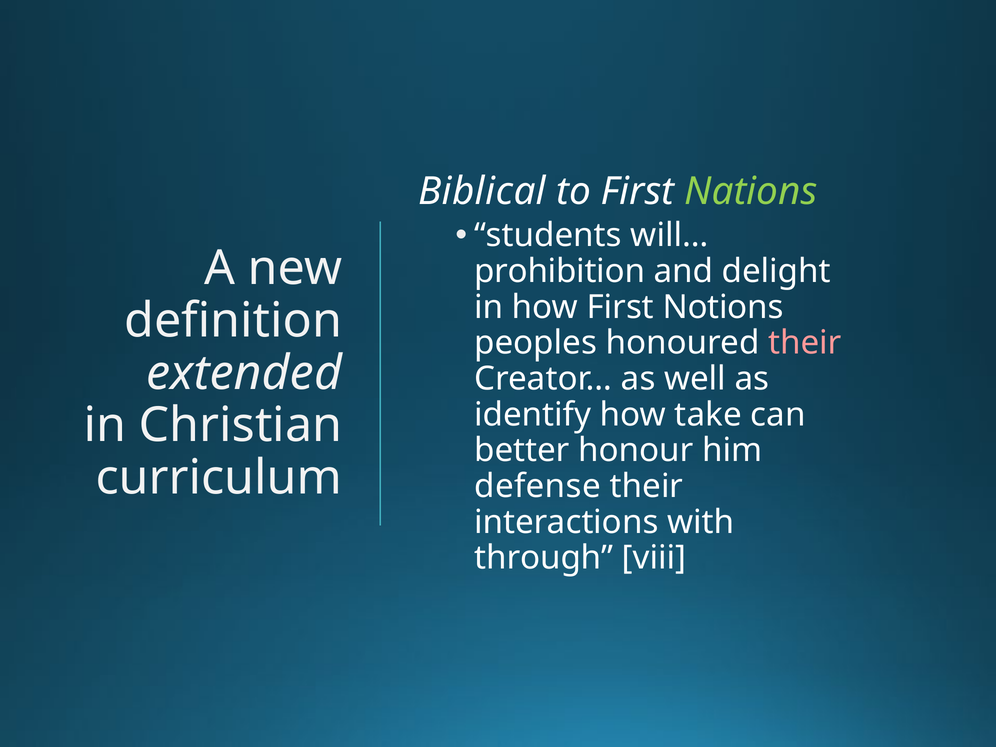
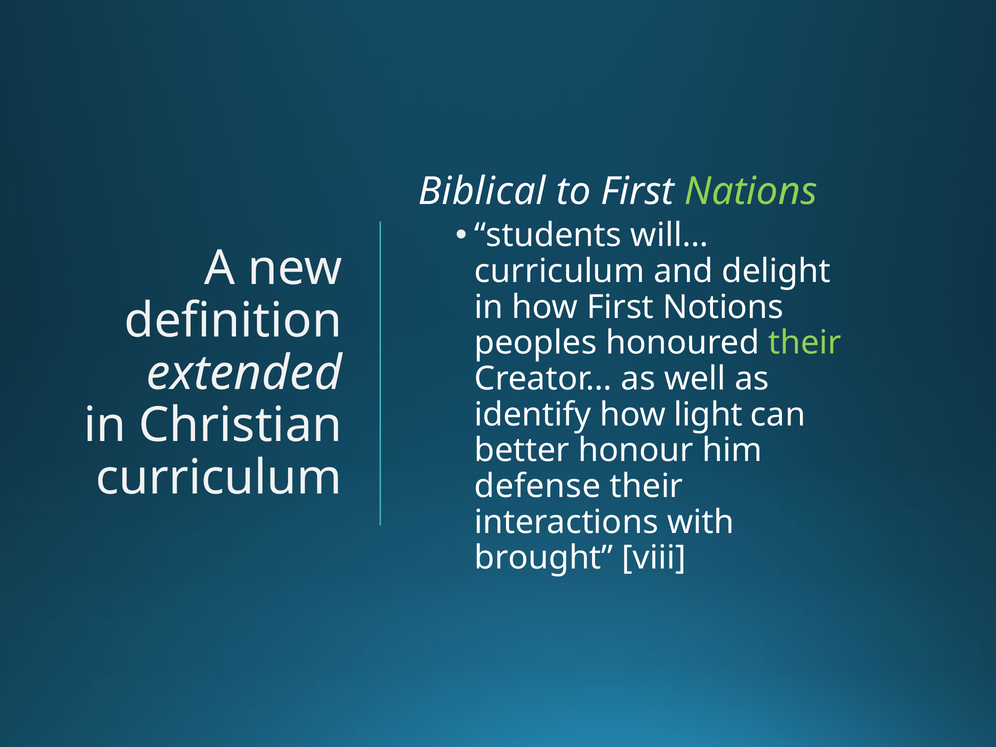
prohibition at (560, 271): prohibition -> curriculum
their at (805, 343) colour: pink -> light green
take: take -> light
through: through -> brought
